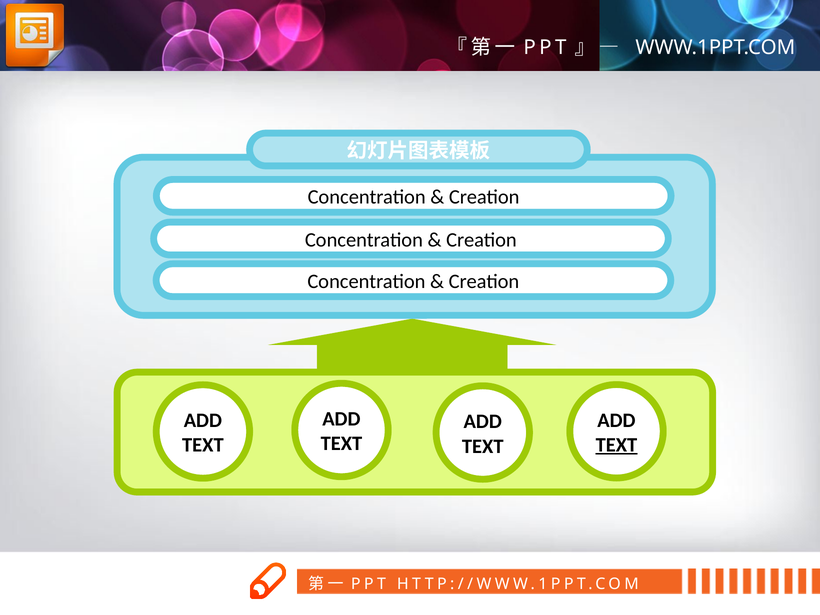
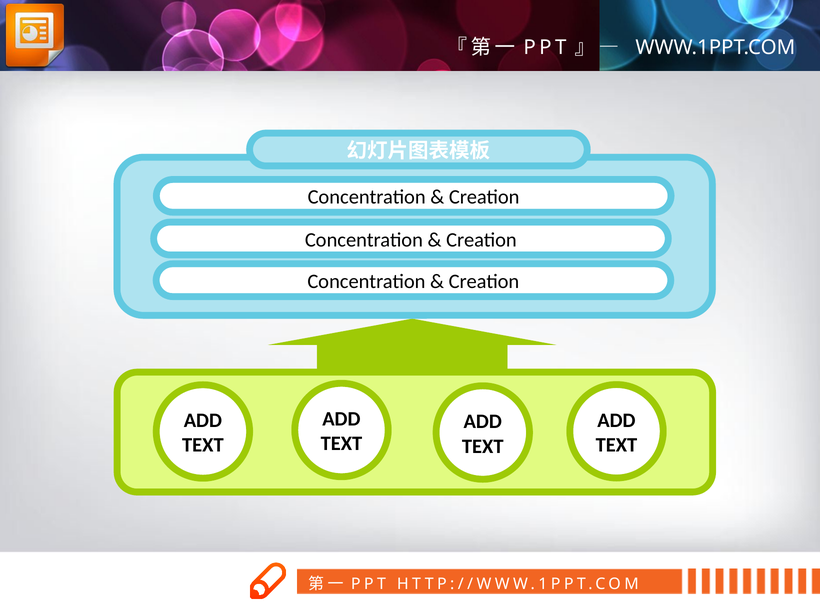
TEXT at (616, 445) underline: present -> none
